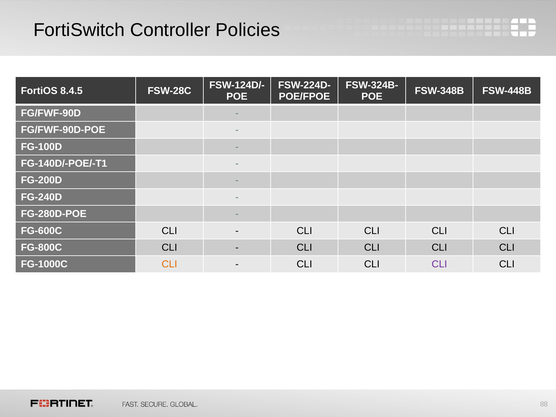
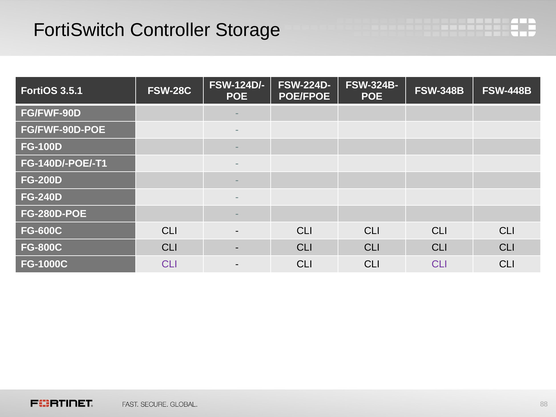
Policies: Policies -> Storage
8.4.5: 8.4.5 -> 3.5.1
CLI at (169, 264) colour: orange -> purple
